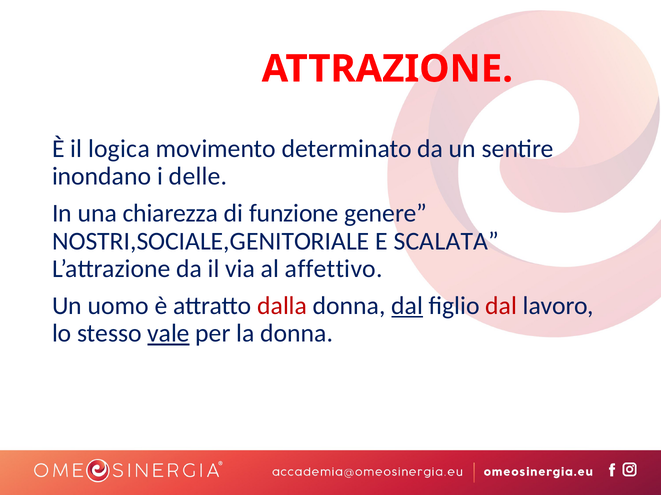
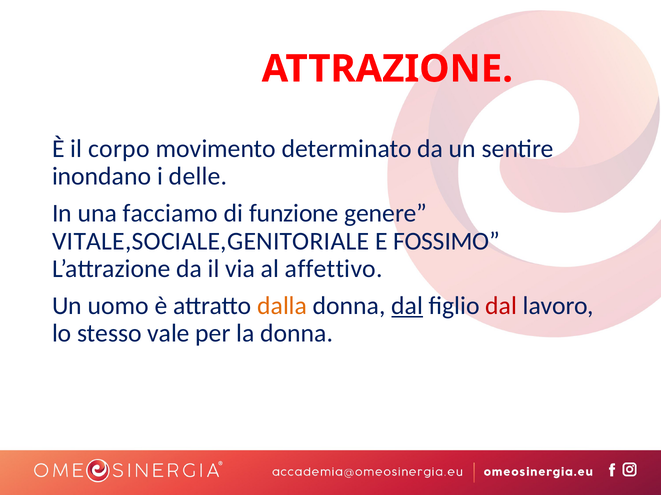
logica: logica -> corpo
chiarezza: chiarezza -> facciamo
NOSTRI,SOCIALE,GENITORIALE: NOSTRI,SOCIALE,GENITORIALE -> VITALE,SOCIALE,GENITORIALE
SCALATA: SCALATA -> FOSSIMO
dalla colour: red -> orange
vale underline: present -> none
